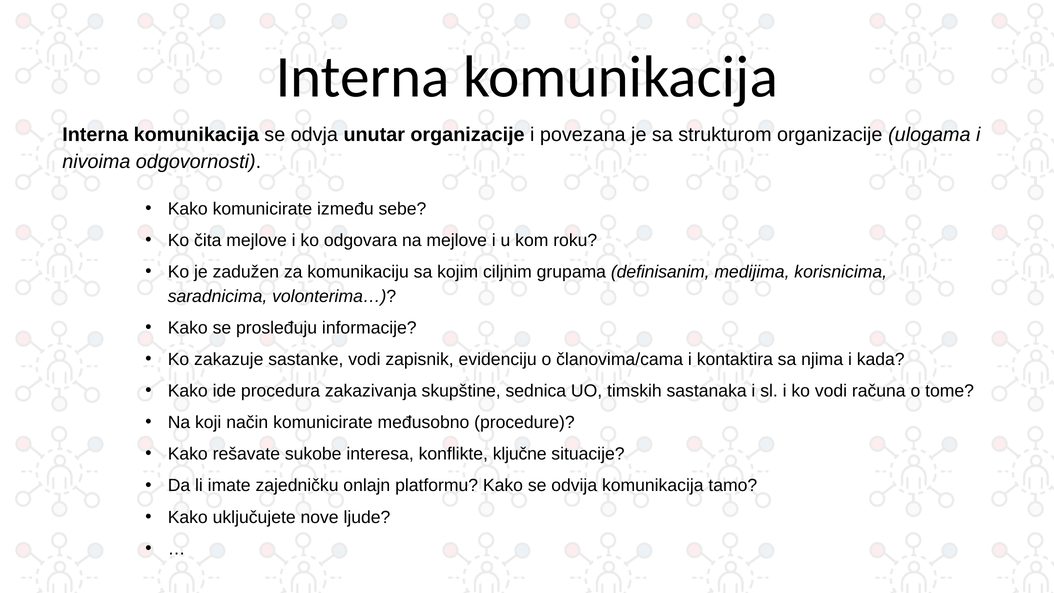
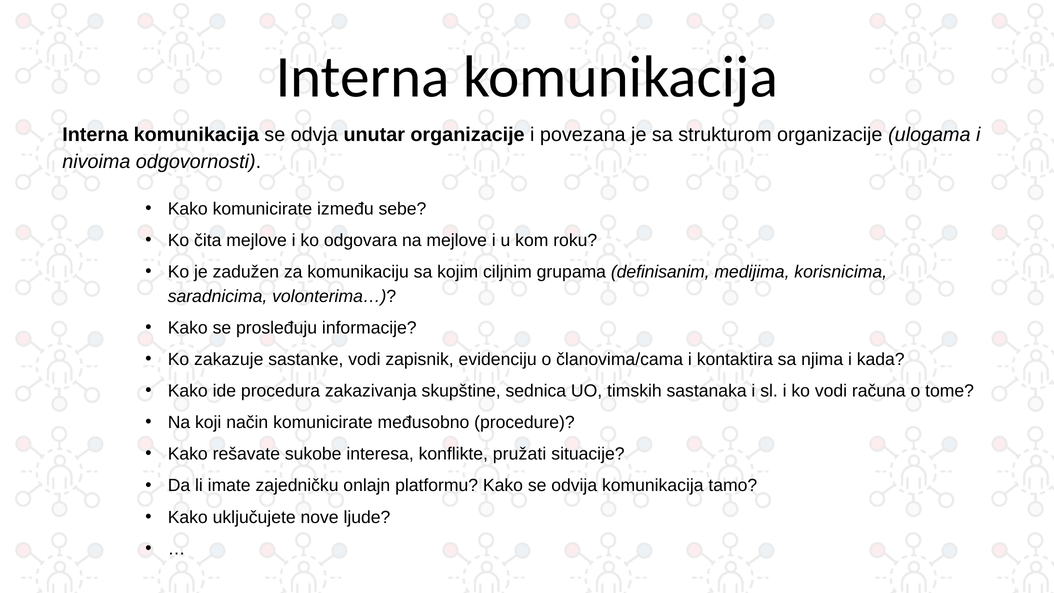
ključne: ključne -> pružati
